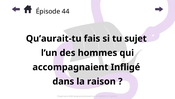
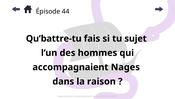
Qu’aurait-tu: Qu’aurait-tu -> Qu’battre-tu
Infligé: Infligé -> Nages
